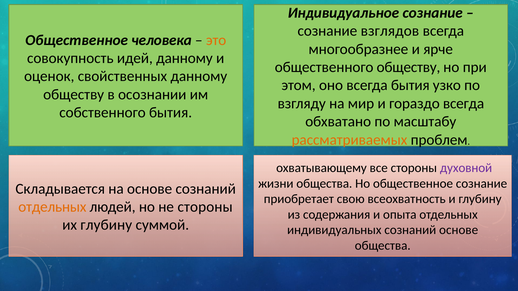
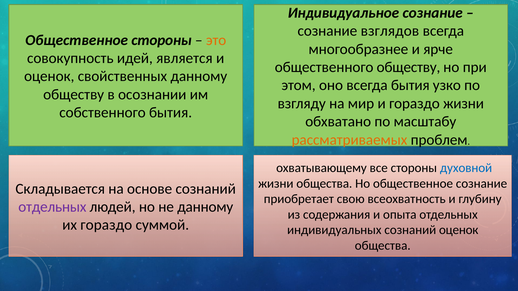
Общественное человека: человека -> стороны
идей данному: данному -> является
гораздо всегда: всегда -> жизни
духовной colour: purple -> blue
отдельных at (52, 207) colour: orange -> purple
не стороны: стороны -> данному
их глубину: глубину -> гораздо
сознаний основе: основе -> оценок
